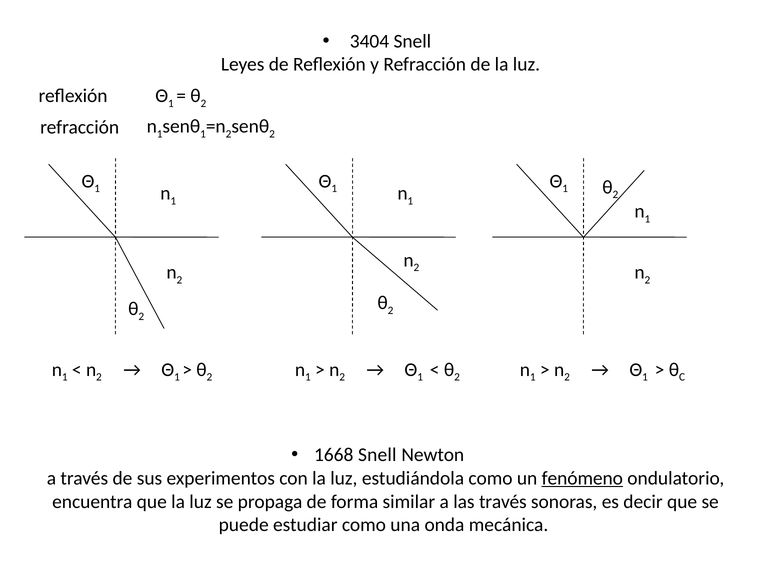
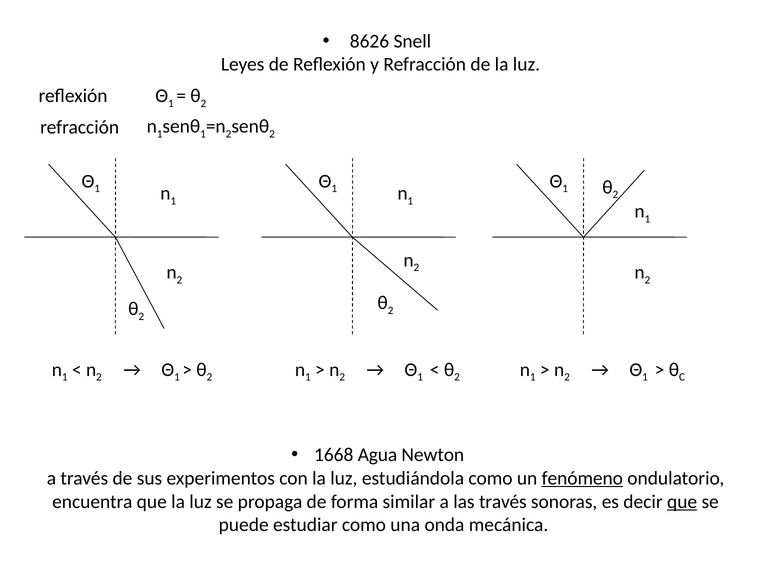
3404: 3404 -> 8626
1668 Snell: Snell -> Agua
que at (682, 501) underline: none -> present
